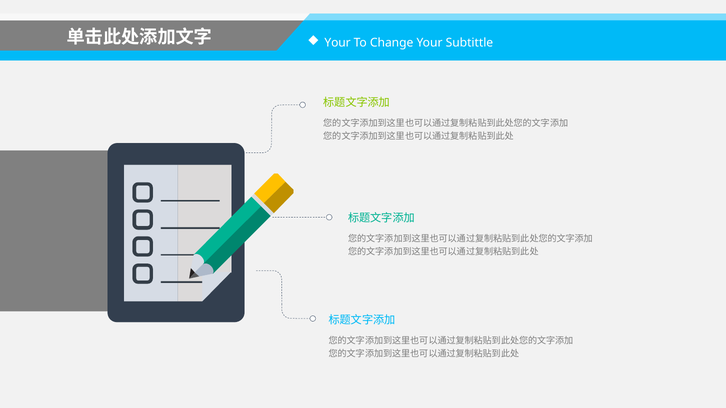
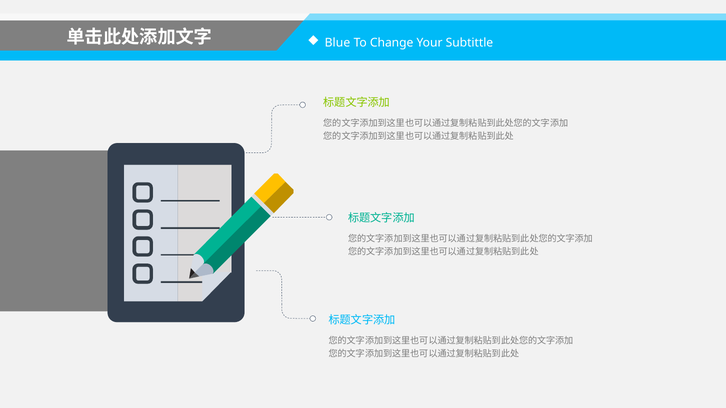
Your at (338, 43): Your -> Blue
